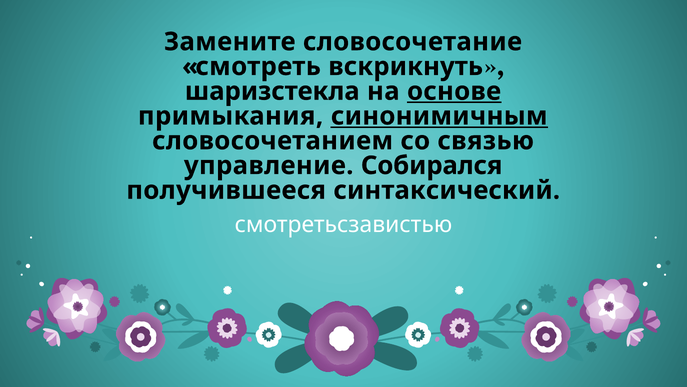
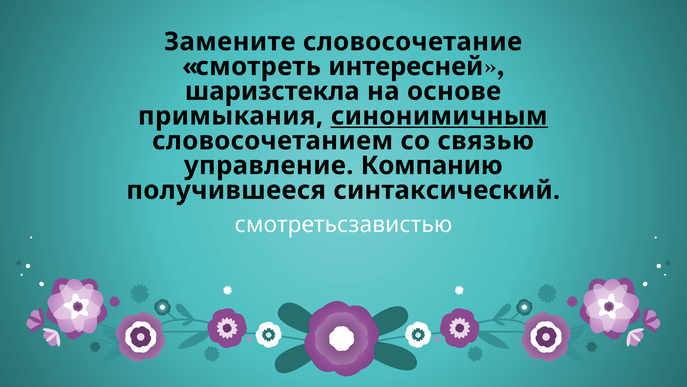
вскрикнуть: вскрикнуть -> интересней
основе underline: present -> none
Собирался: Собирался -> Компанию
